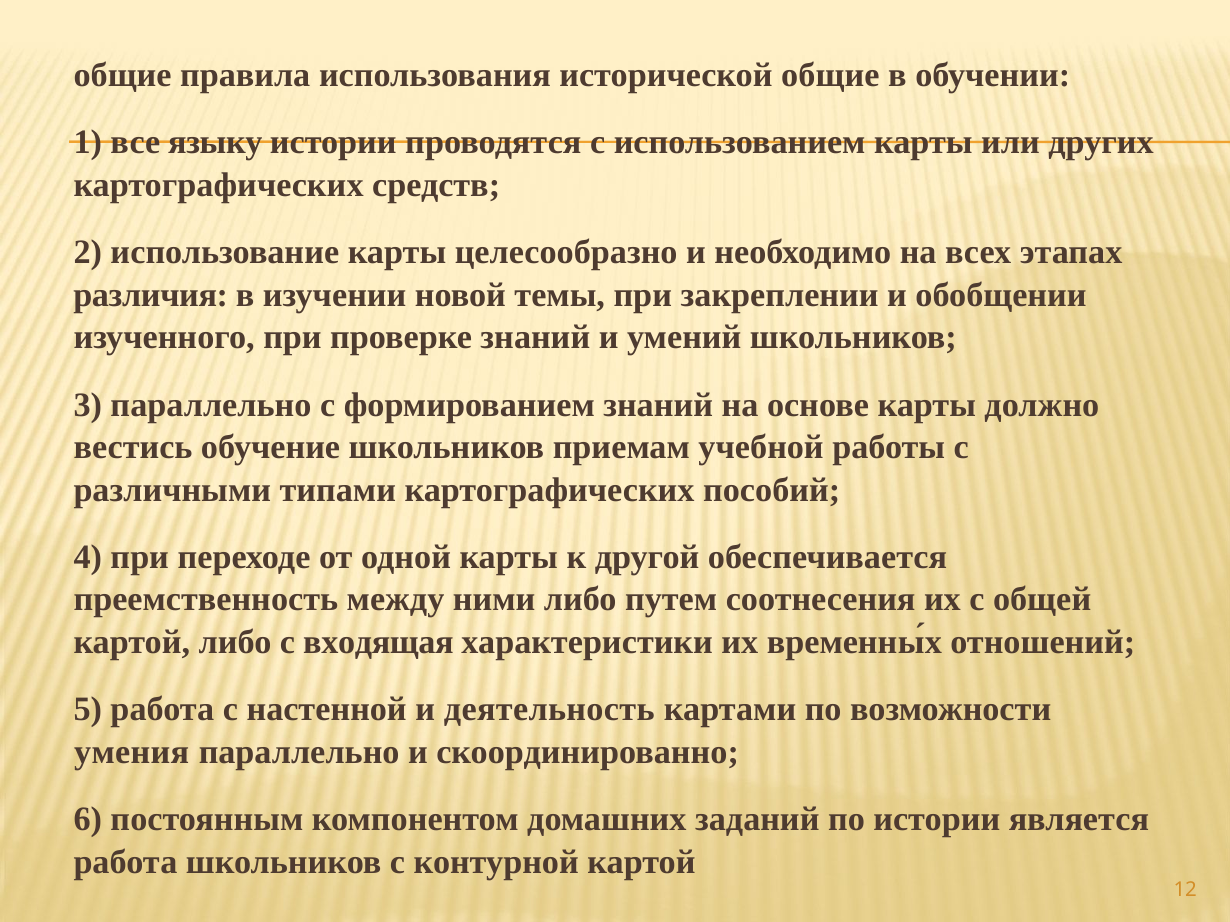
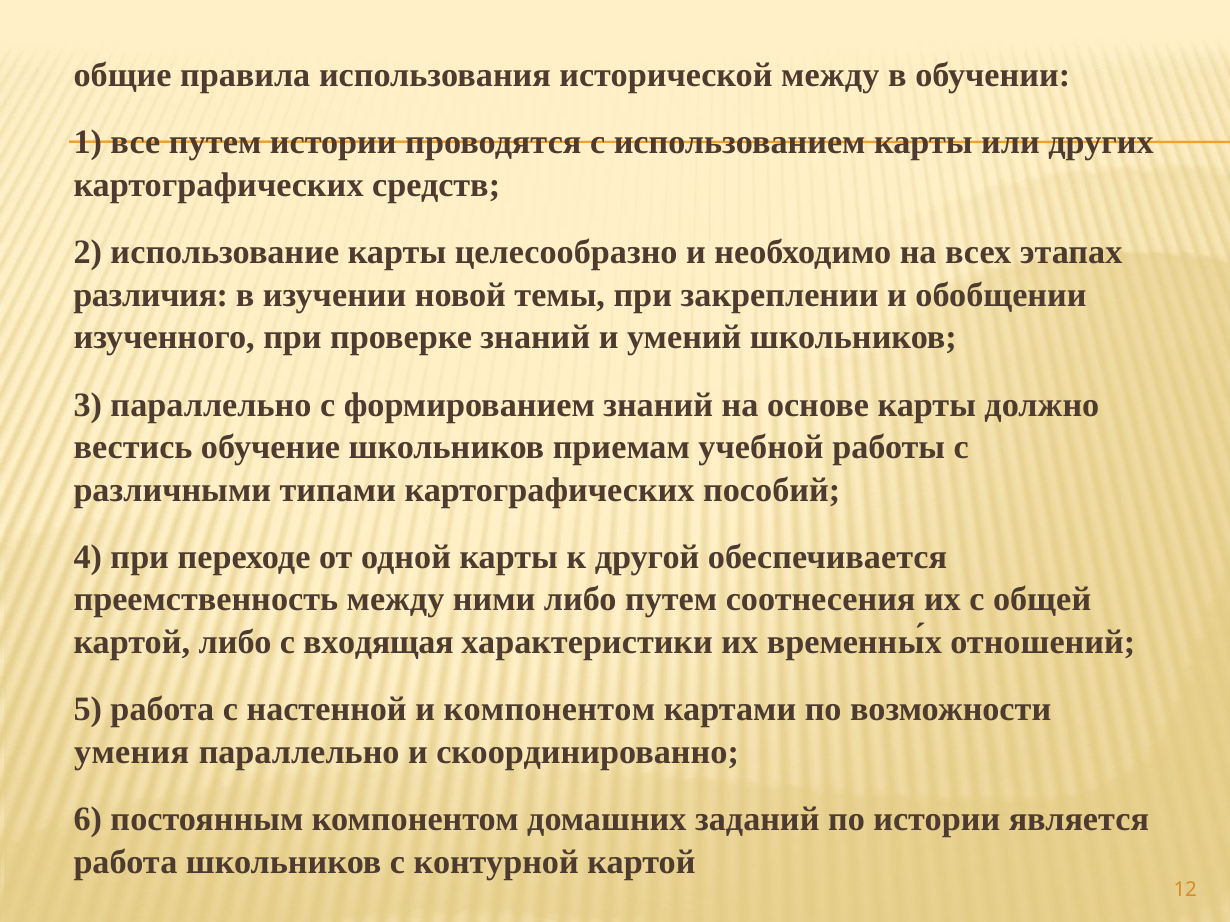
исторической общие: общие -> между
все языку: языку -> путем
и деятельность: деятельность -> компонентом
